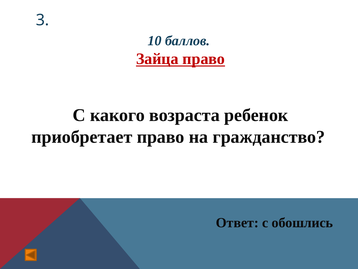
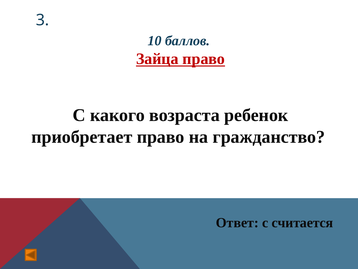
обошлись: обошлись -> считается
